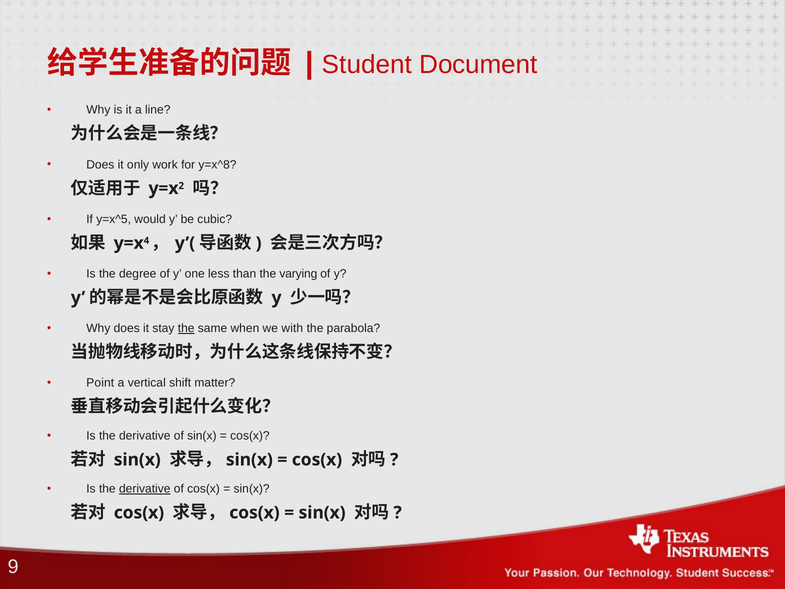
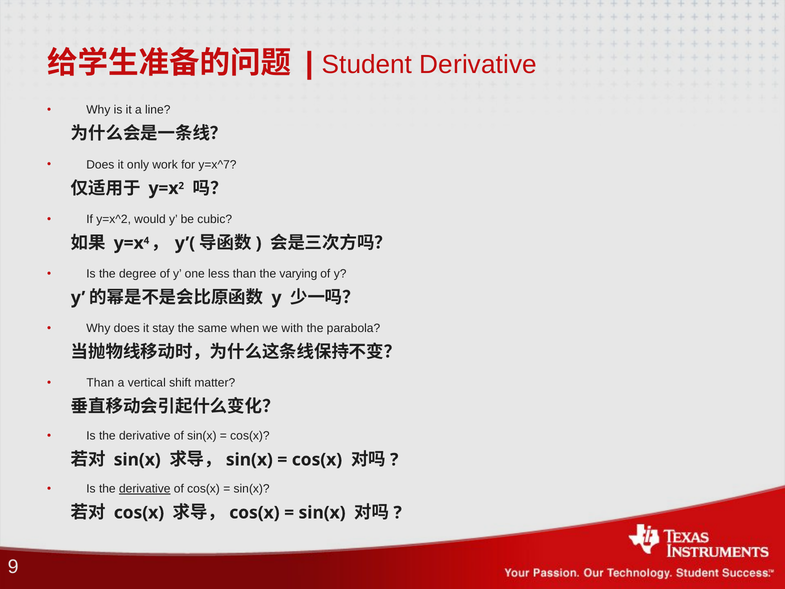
Student Document: Document -> Derivative
y=x^8: y=x^8 -> y=x^7
y=x^5: y=x^5 -> y=x^2
the at (186, 328) underline: present -> none
Point at (100, 383): Point -> Than
